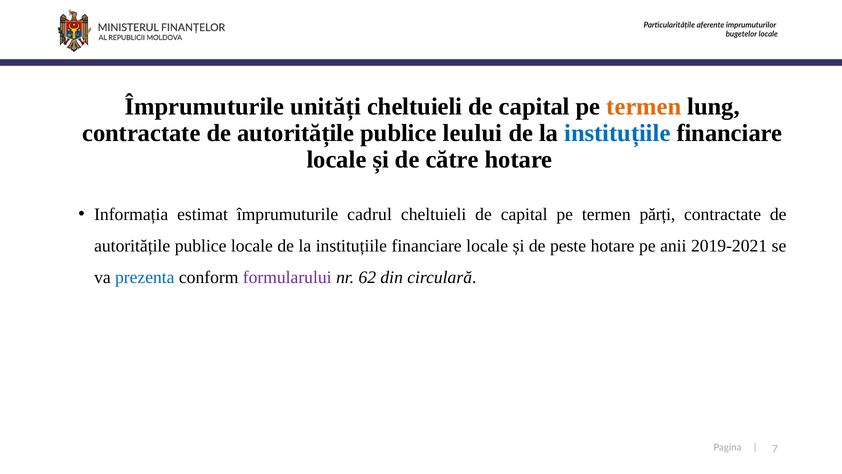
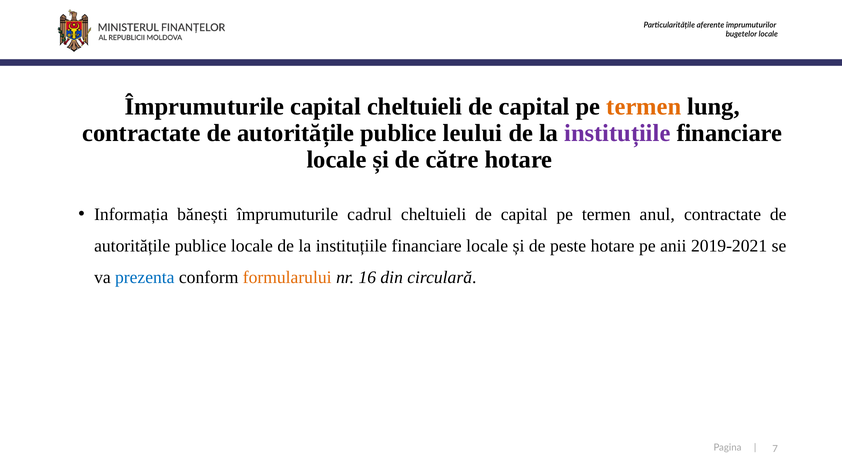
Împrumuturile unități: unități -> capital
instituțiile at (617, 133) colour: blue -> purple
estimat: estimat -> bănești
părți: părți -> anul
formularului colour: purple -> orange
62: 62 -> 16
